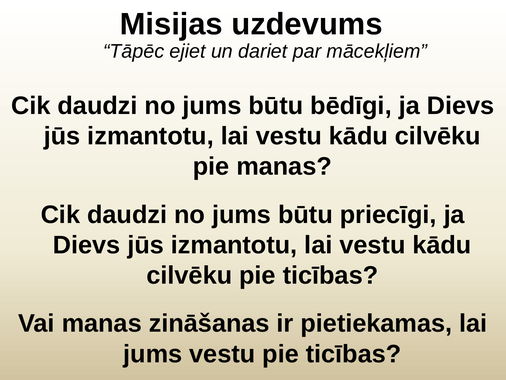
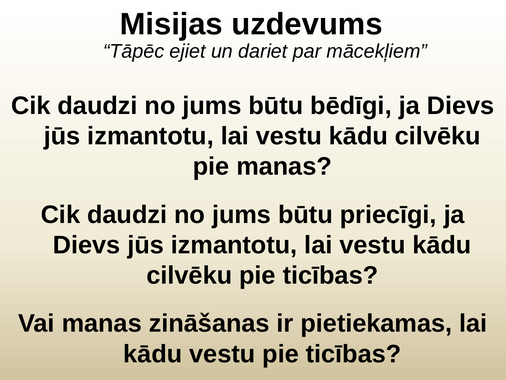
jums at (153, 354): jums -> kādu
